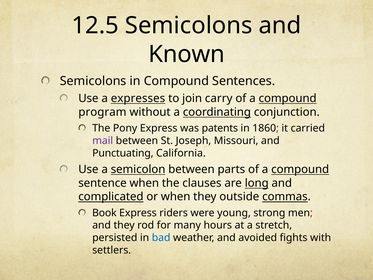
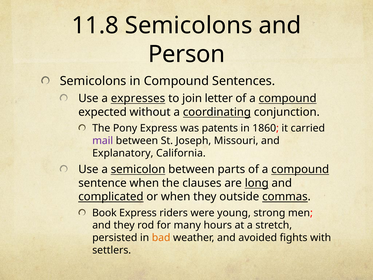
12.5: 12.5 -> 11.8
Known: Known -> Person
carry: carry -> letter
program: program -> expected
Punctuating: Punctuating -> Explanatory
bad colour: blue -> orange
